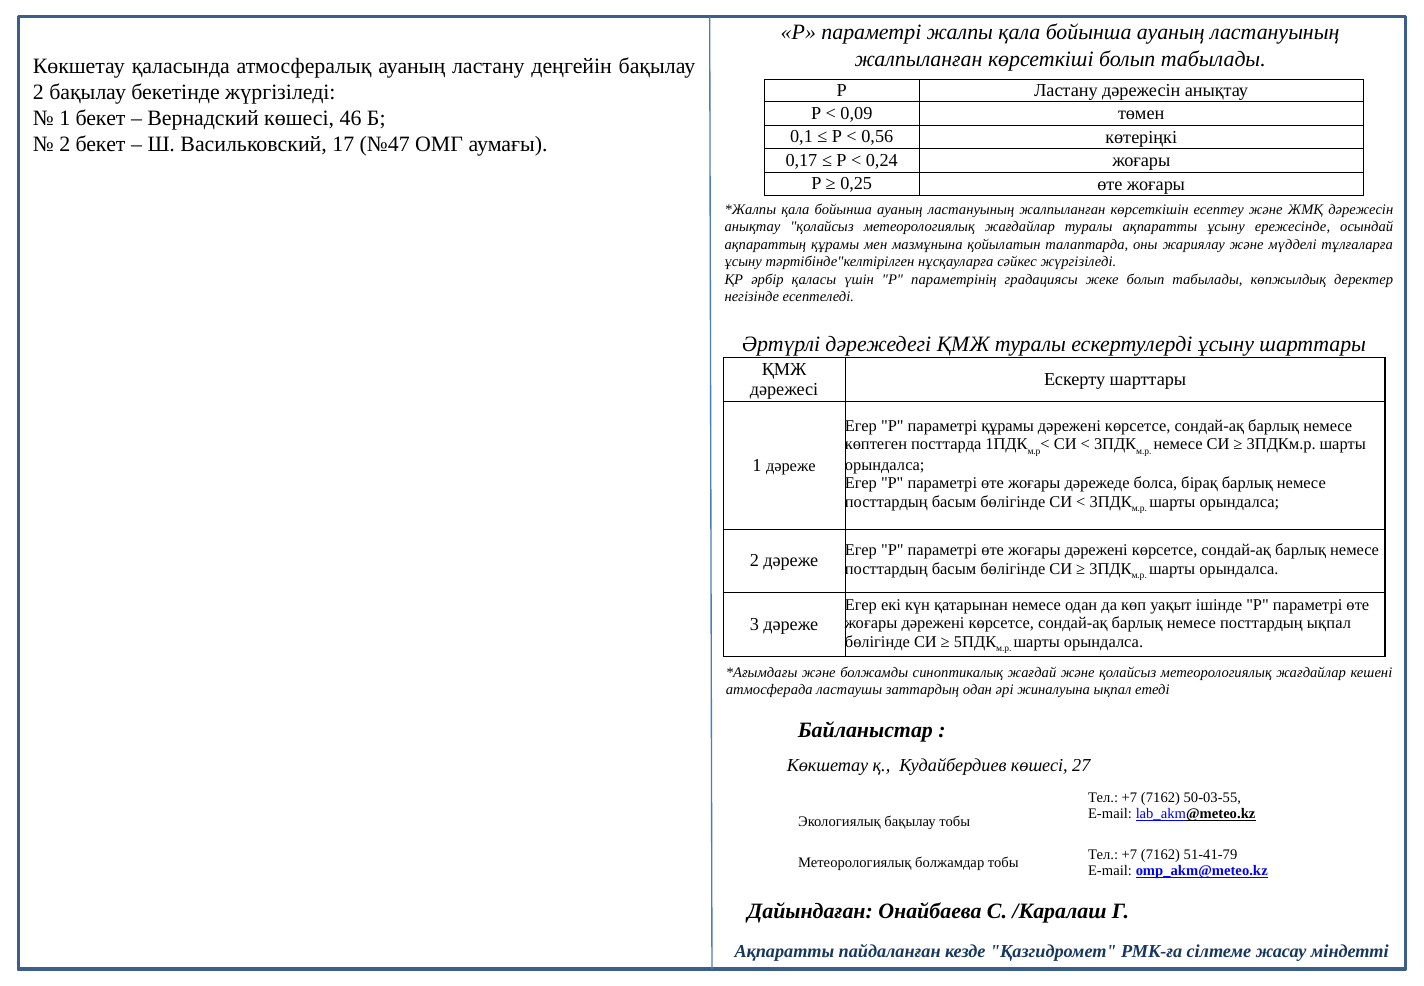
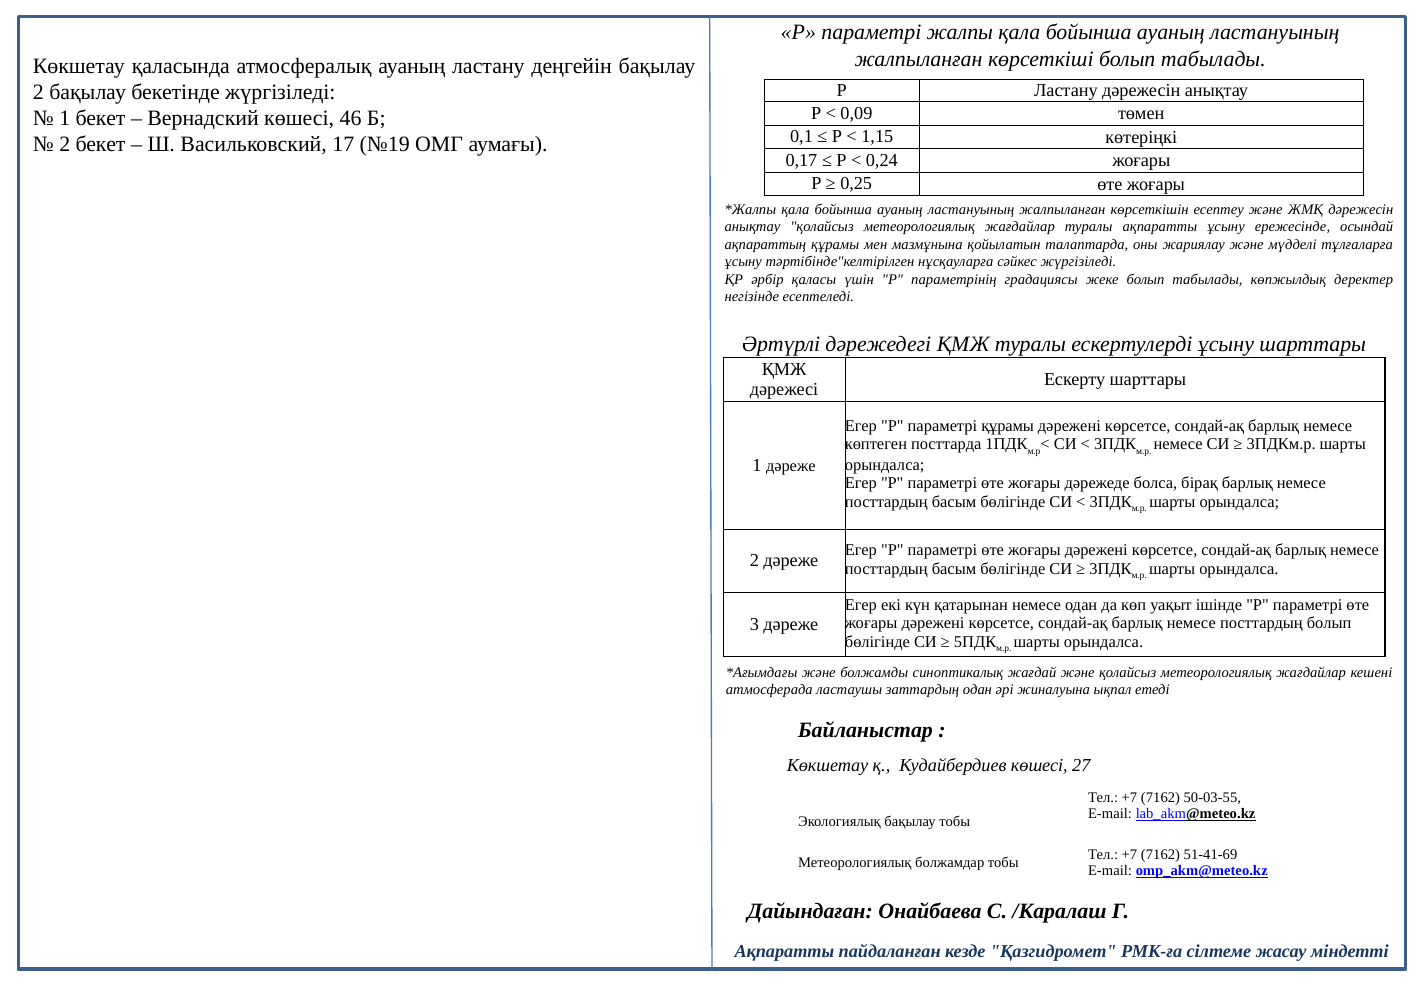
0,56: 0,56 -> 1,15
№47: №47 -> №19
посттардың ықпал: ықпал -> болып
51-41-79: 51-41-79 -> 51-41-69
